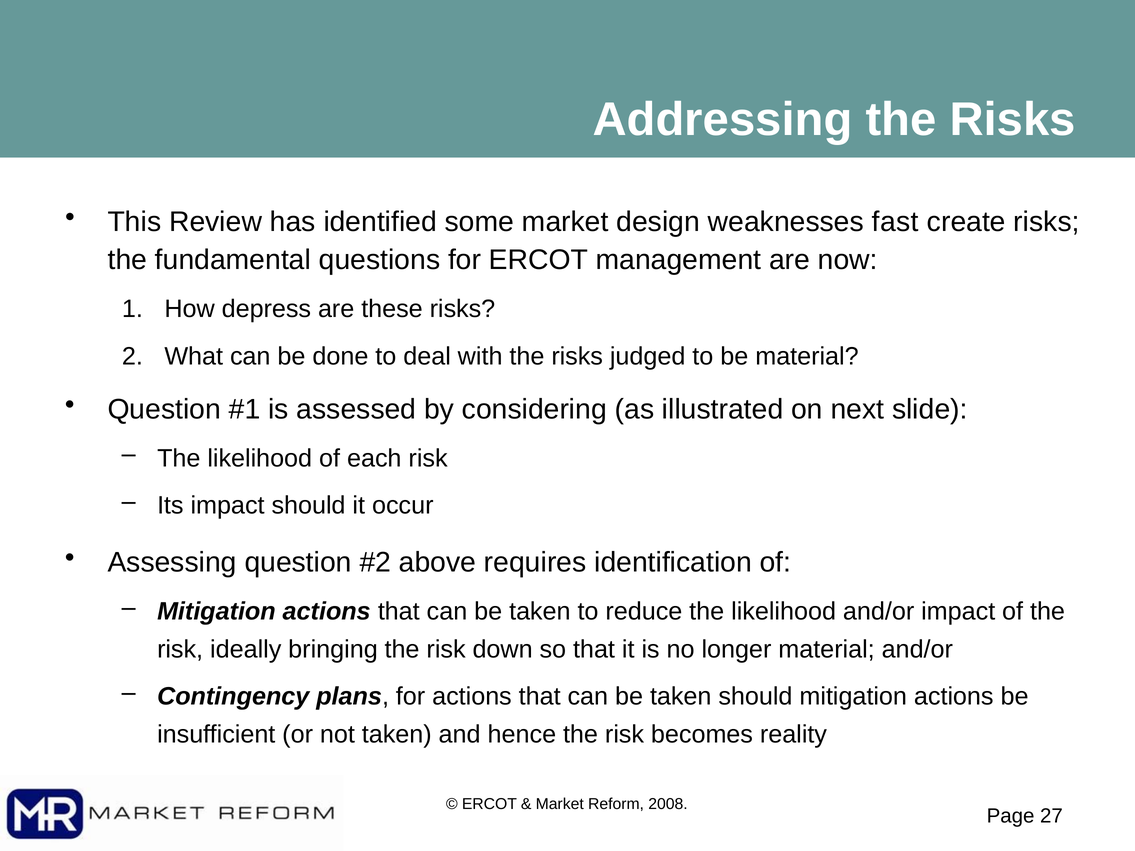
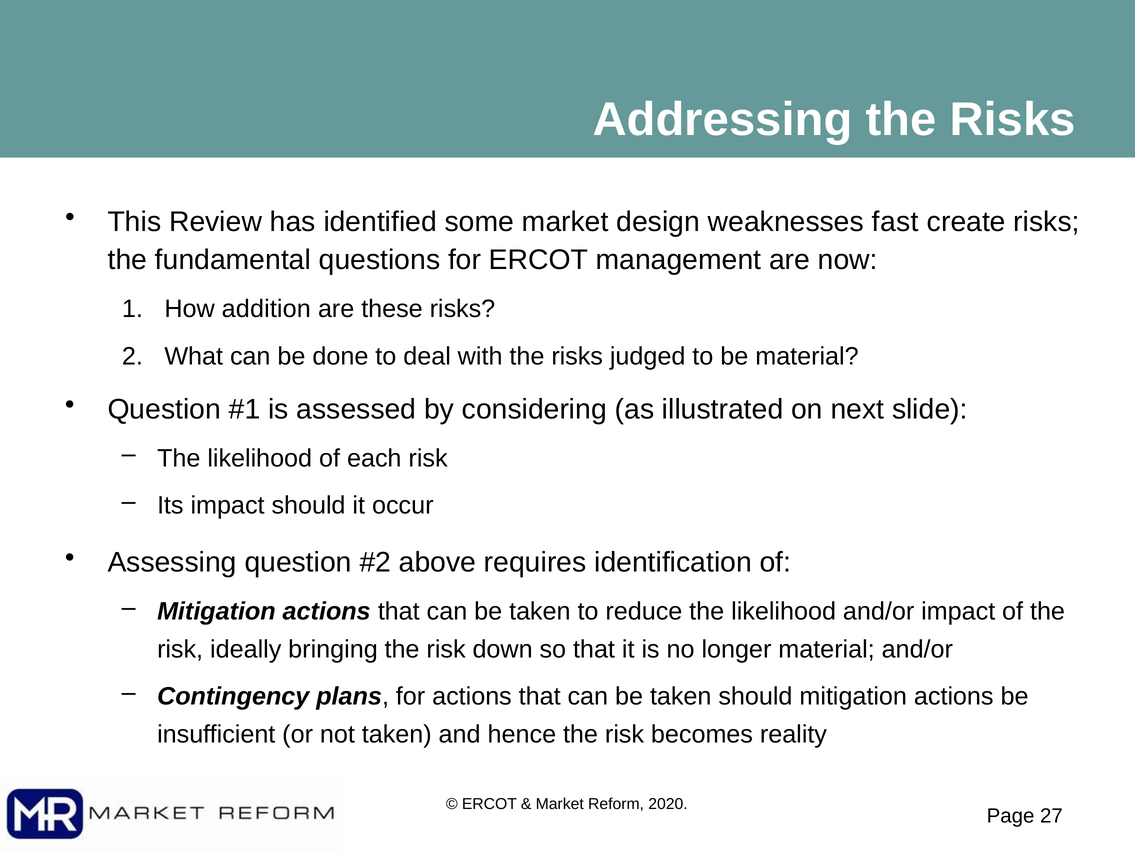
depress: depress -> addition
2008: 2008 -> 2020
